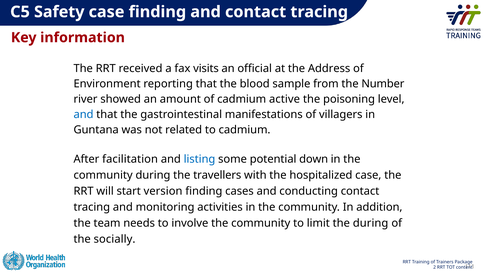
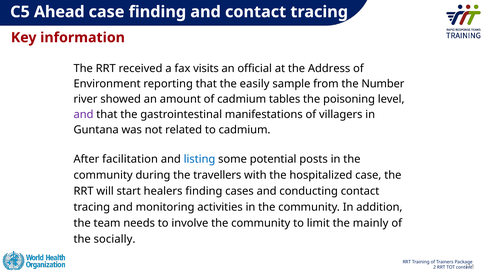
Safety: Safety -> Ahead
blood: blood -> easily
active: active -> tables
and at (84, 115) colour: blue -> purple
down: down -> posts
version: version -> healers
the during: during -> mainly
